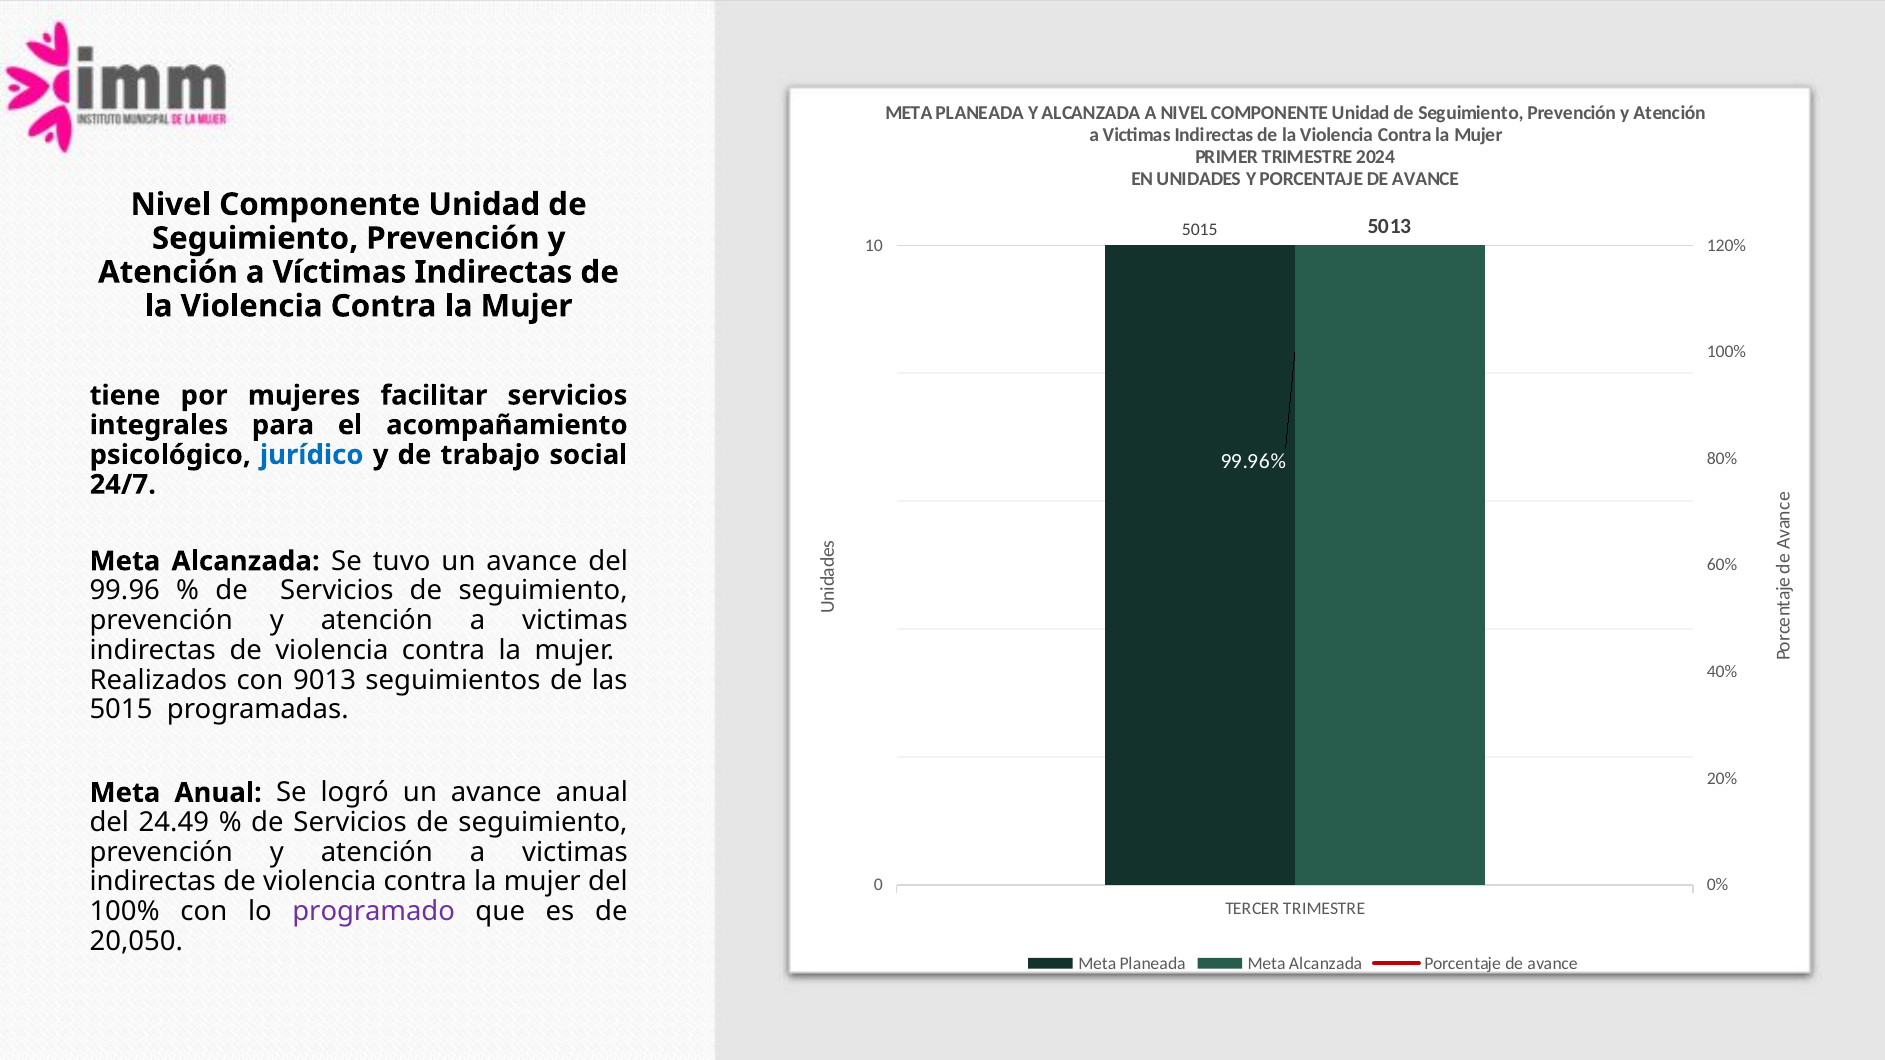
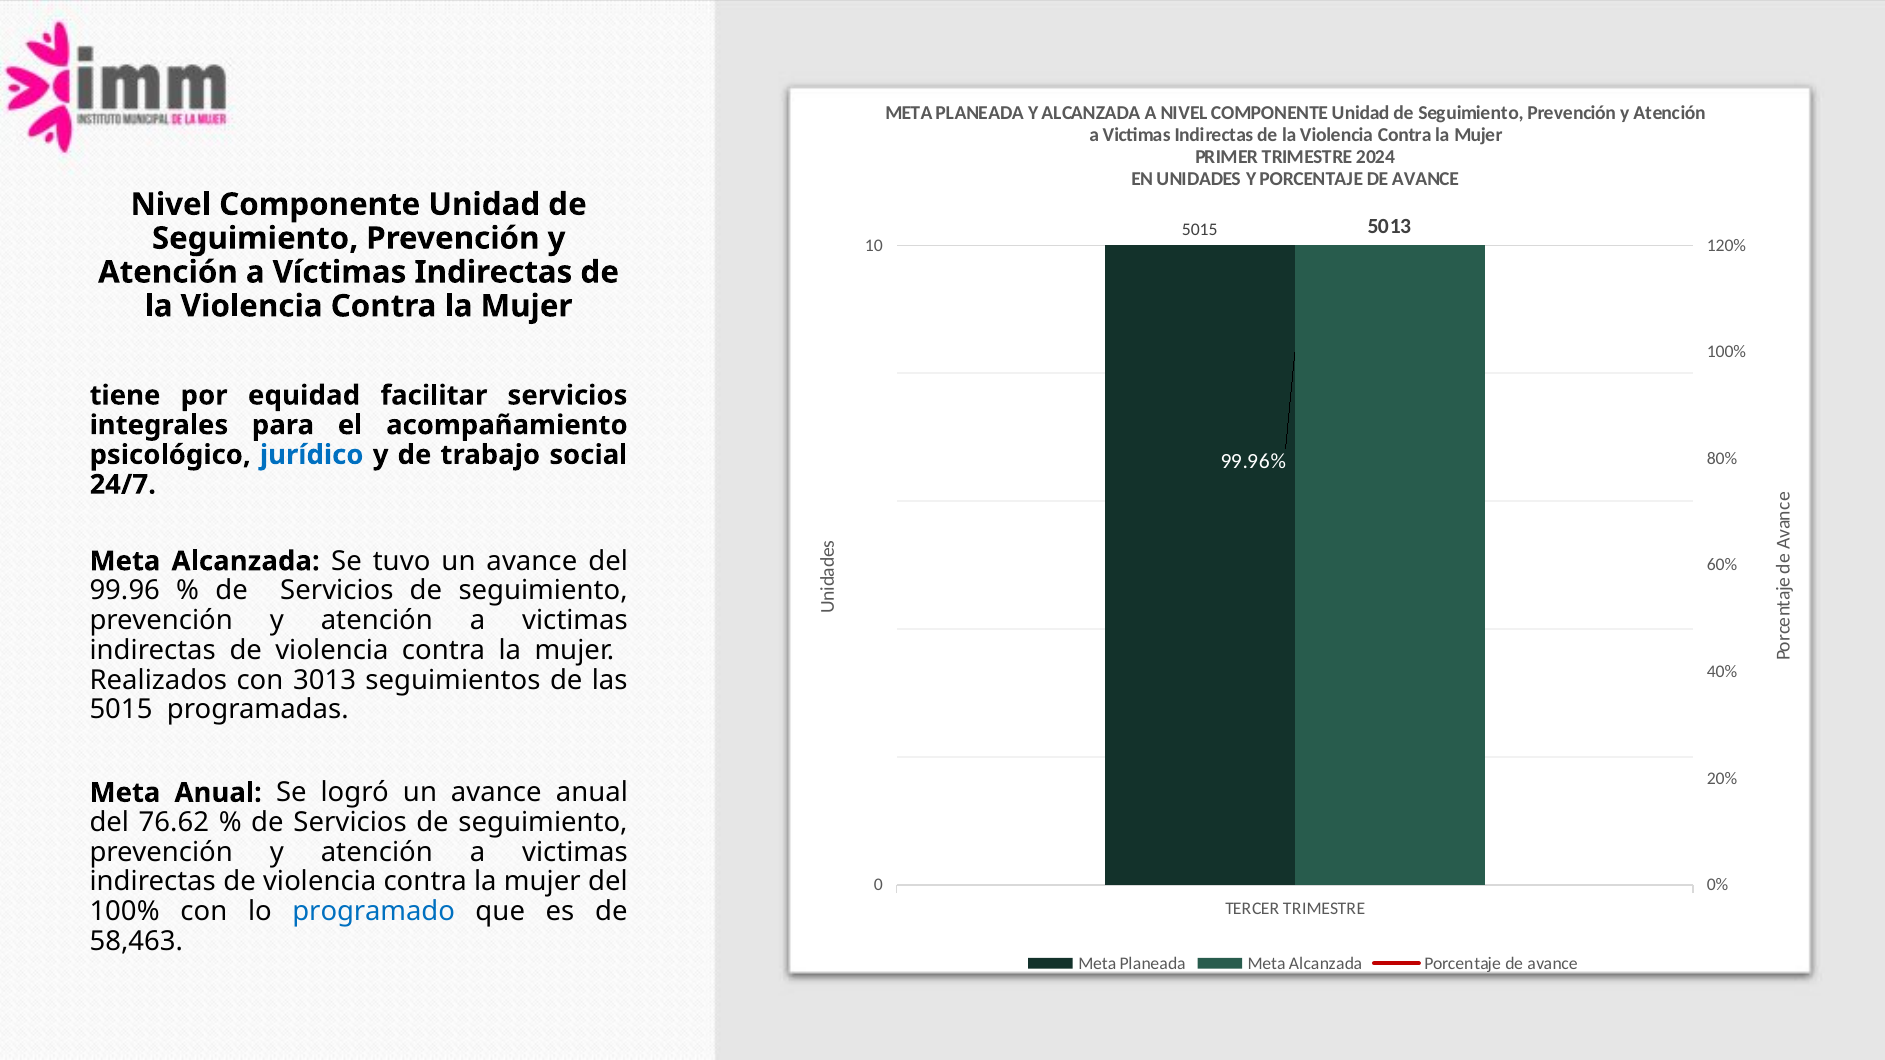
mujeres: mujeres -> equidad
9013: 9013 -> 3013
24.49: 24.49 -> 76.62
programado colour: purple -> blue
20,050: 20,050 -> 58,463
